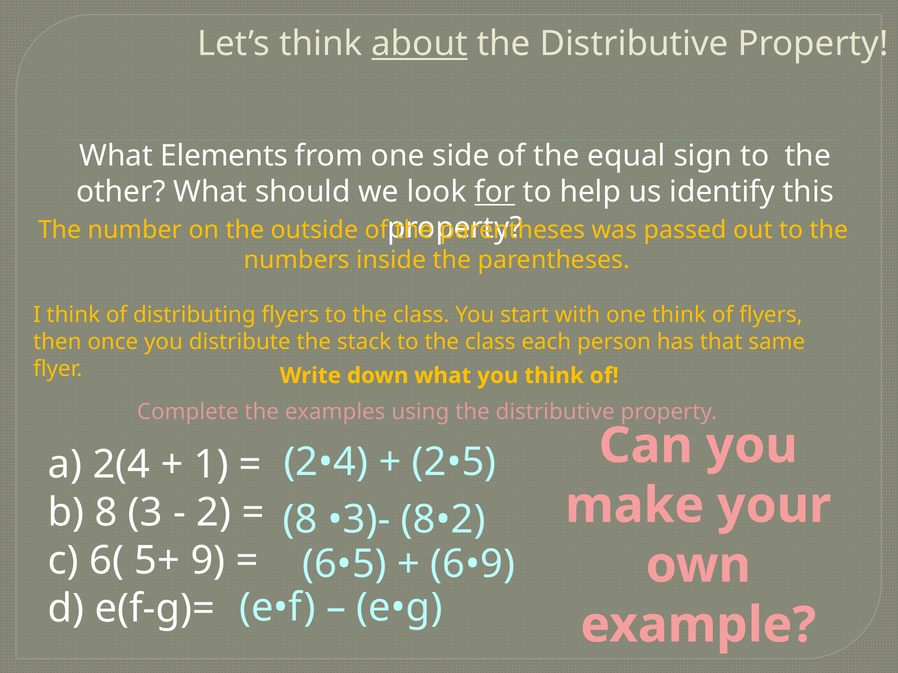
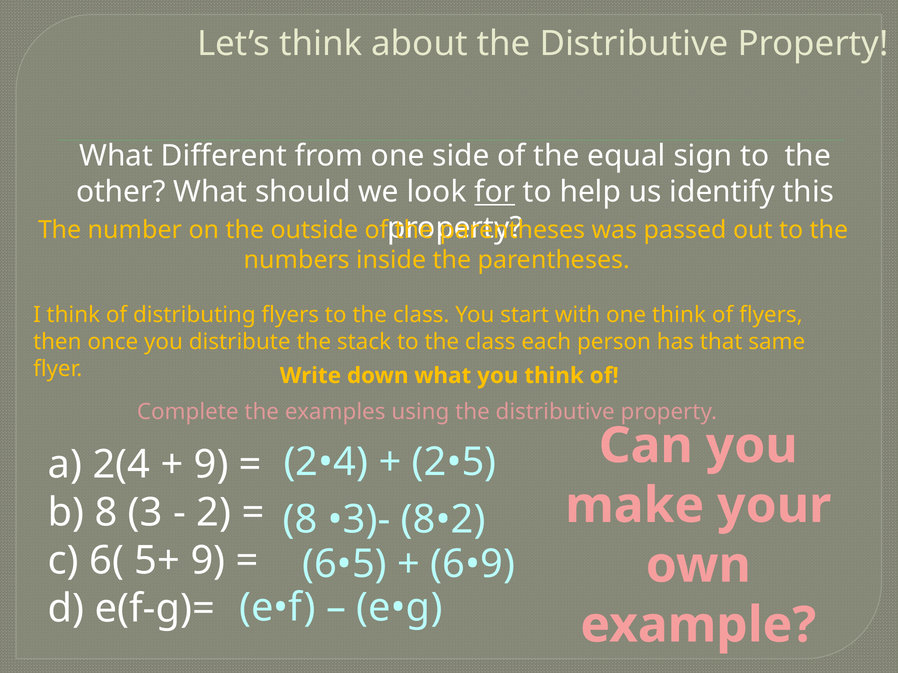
about underline: present -> none
Elements: Elements -> Different
1 at (211, 465): 1 -> 9
